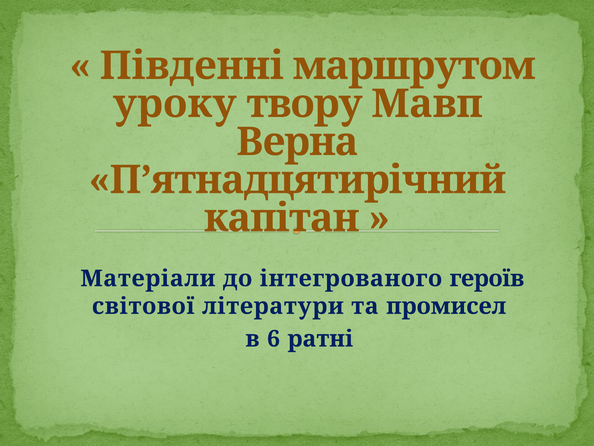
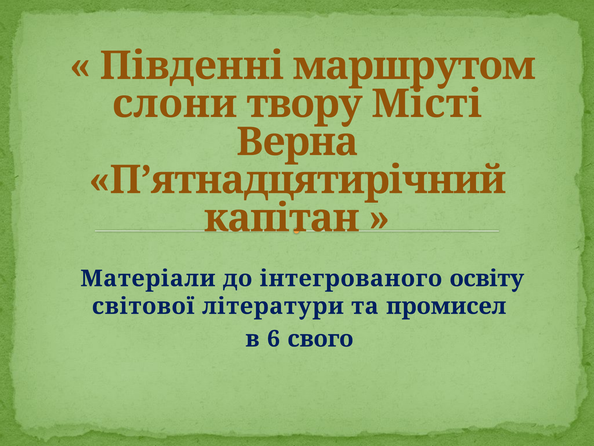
уроку: уроку -> слони
Мавп: Мавп -> Місті
героїв: героїв -> освіту
ратні: ратні -> свого
